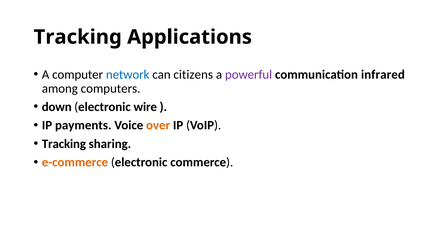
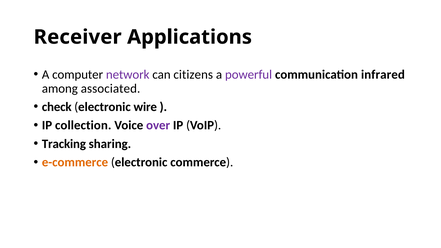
Tracking at (78, 37): Tracking -> Receiver
network colour: blue -> purple
computers: computers -> associated
down: down -> check
payments: payments -> collection
over colour: orange -> purple
